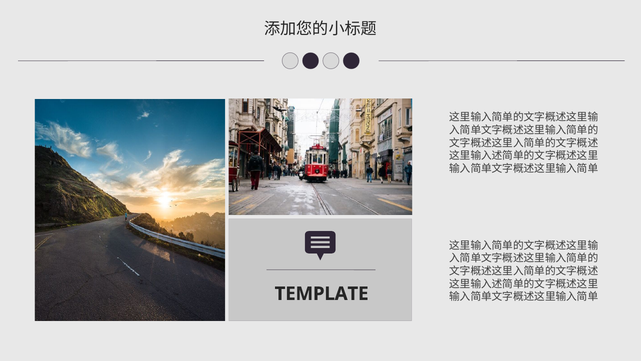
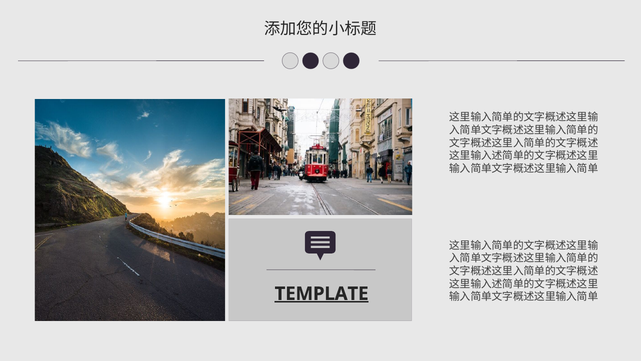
TEMPLATE underline: none -> present
